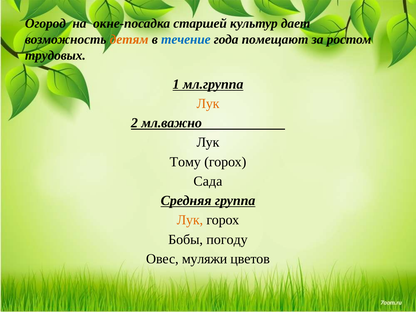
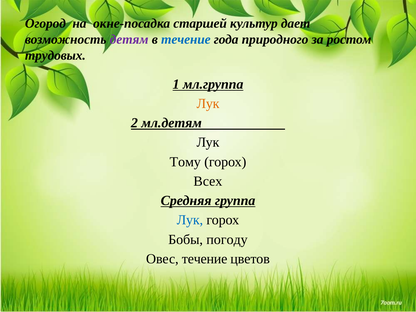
детям colour: orange -> purple
помещают: помещают -> природного
мл.важно: мл.важно -> мл.детям
Сада: Сада -> Всех
Лук at (190, 220) colour: orange -> blue
Овес муляжи: муляжи -> течение
